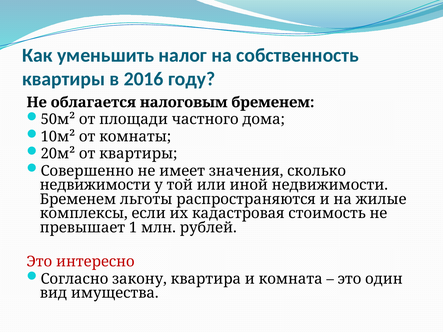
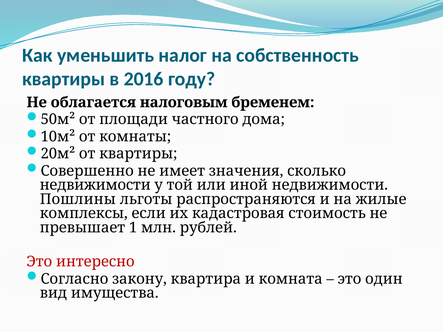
Бременем at (78, 199): Бременем -> Пошлины
